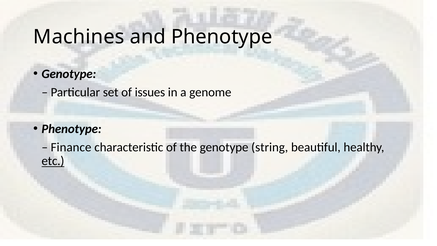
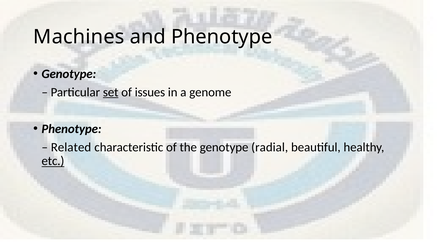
set underline: none -> present
Finance: Finance -> Related
string: string -> radial
